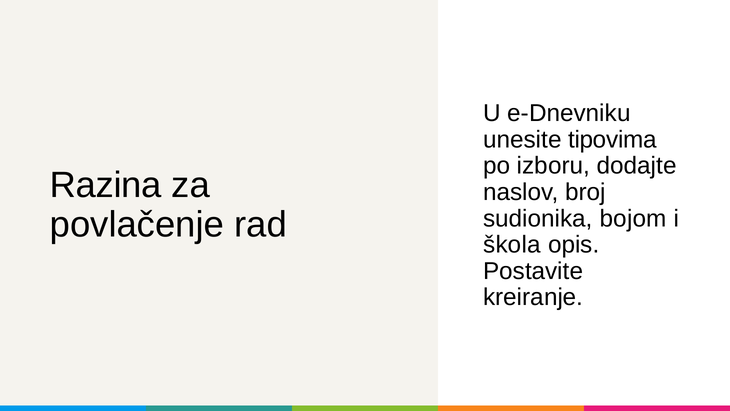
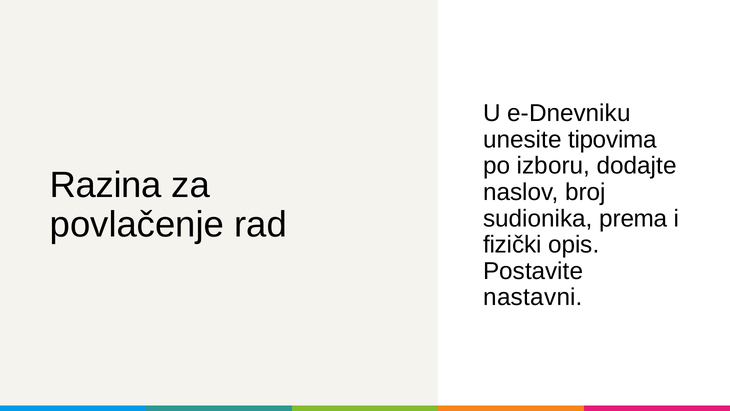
bojom: bojom -> prema
škola: škola -> fizički
kreiranje: kreiranje -> nastavni
